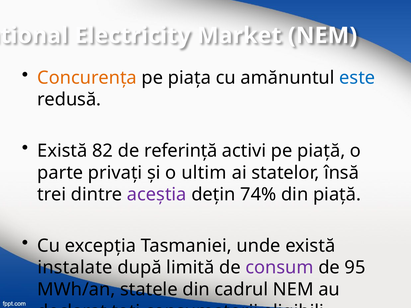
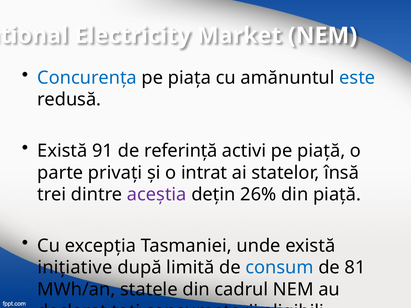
Concurenţa colour: orange -> blue
82: 82 -> 91
ultim: ultim -> intrat
74%: 74% -> 26%
instalate: instalate -> iniţiative
consum colour: purple -> blue
95: 95 -> 81
